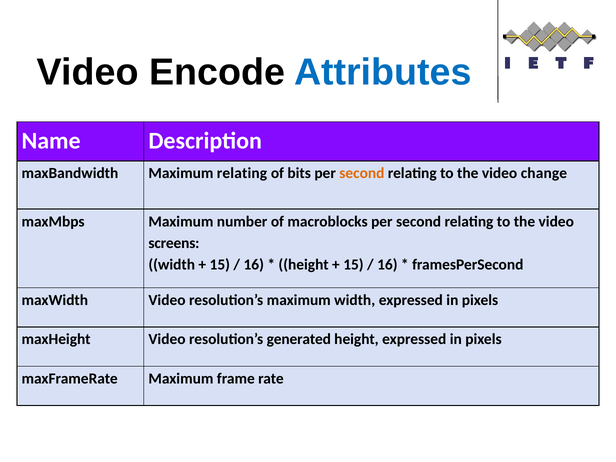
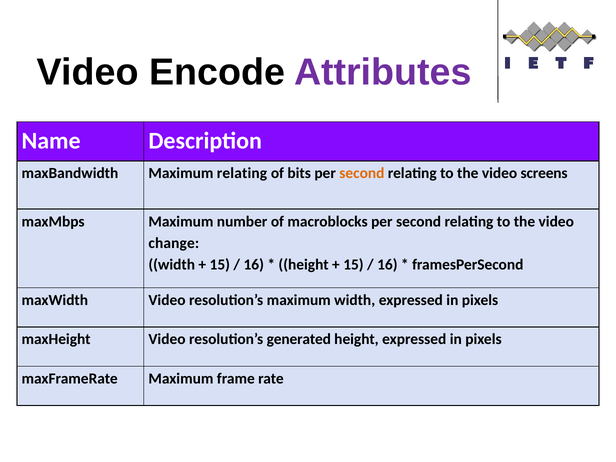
Attributes colour: blue -> purple
change: change -> screens
screens: screens -> change
